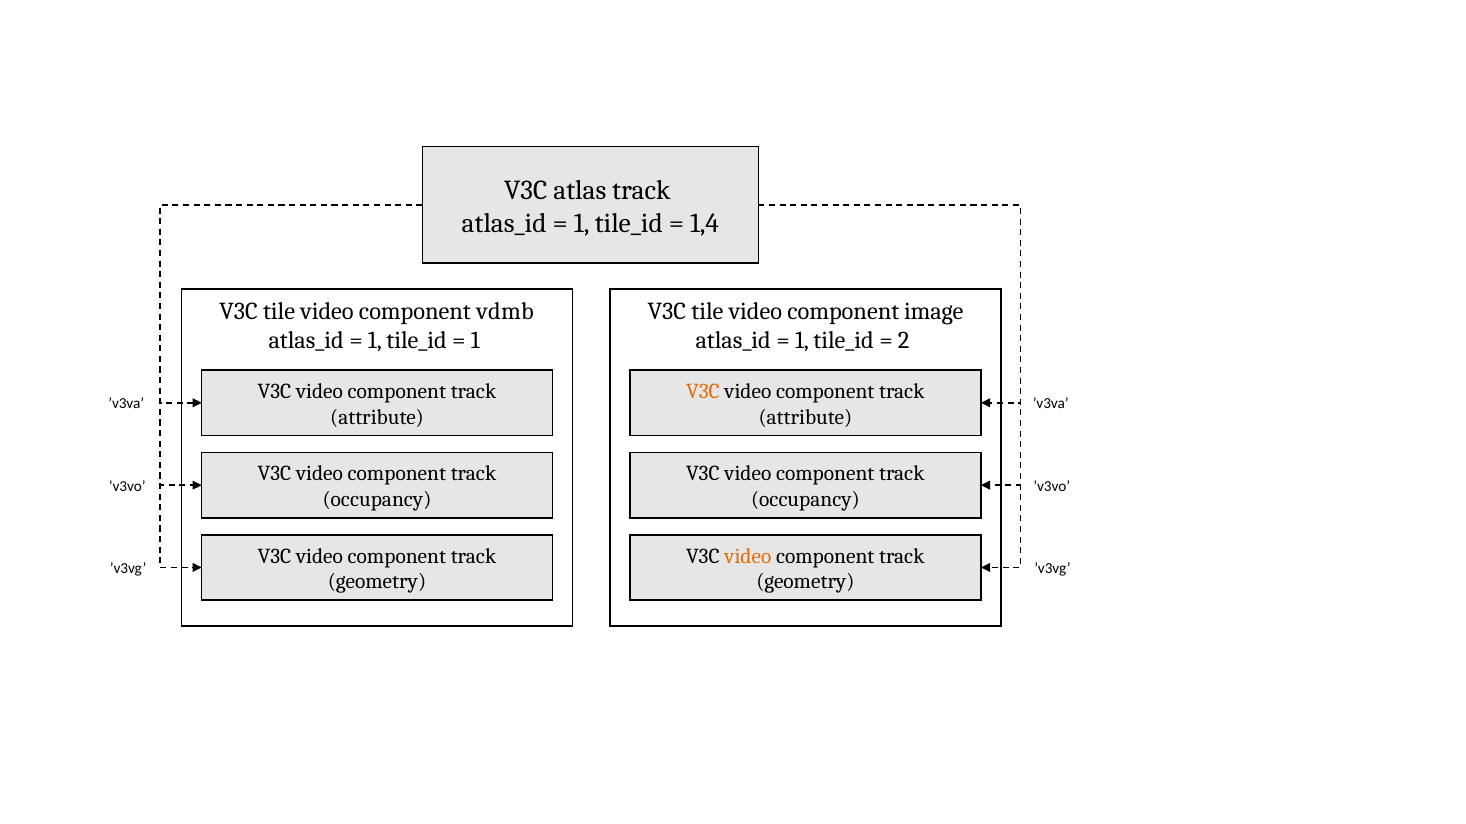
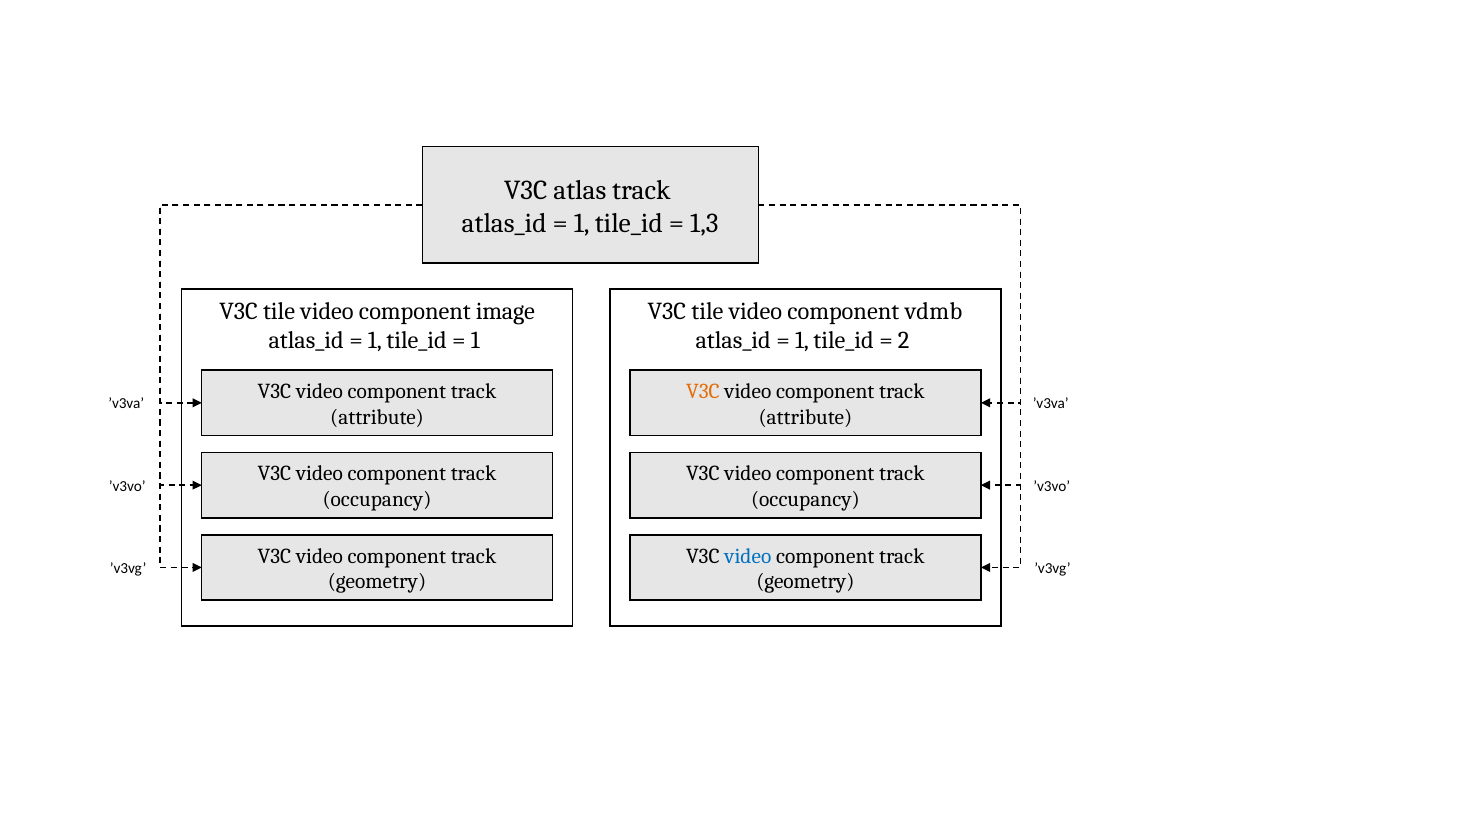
1,4: 1,4 -> 1,3
vdmb: vdmb -> image
image: image -> vdmb
video at (748, 557) colour: orange -> blue
